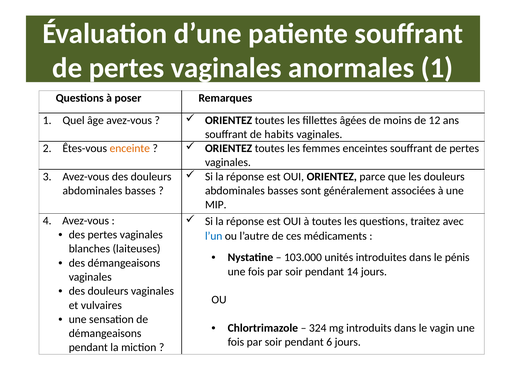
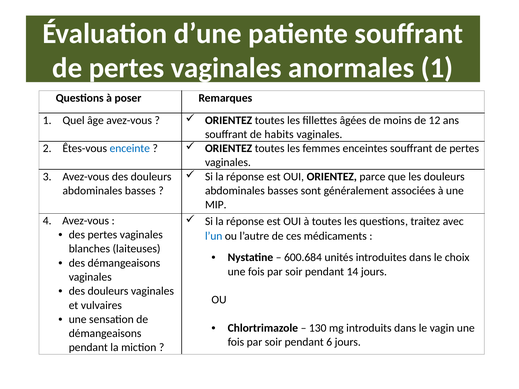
enceinte colour: orange -> blue
103.000: 103.000 -> 600.684
pénis: pénis -> choix
324: 324 -> 130
